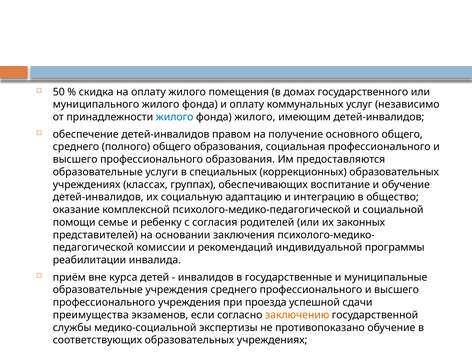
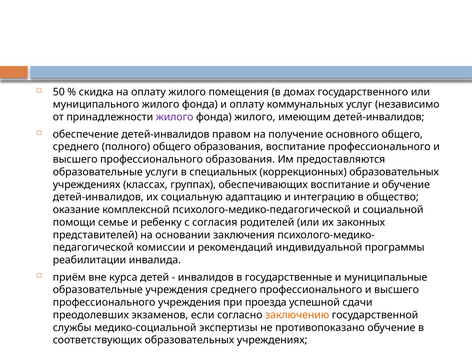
жилого at (175, 117) colour: blue -> purple
образования социальная: социальная -> воспитание
преимущества: преимущества -> преодолевших
